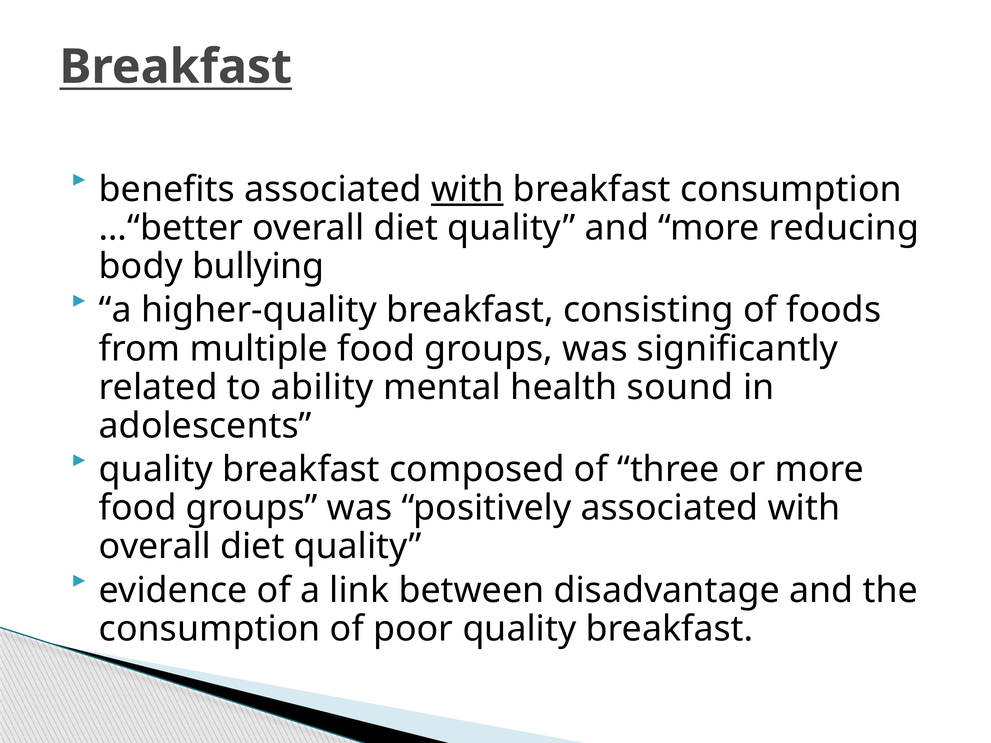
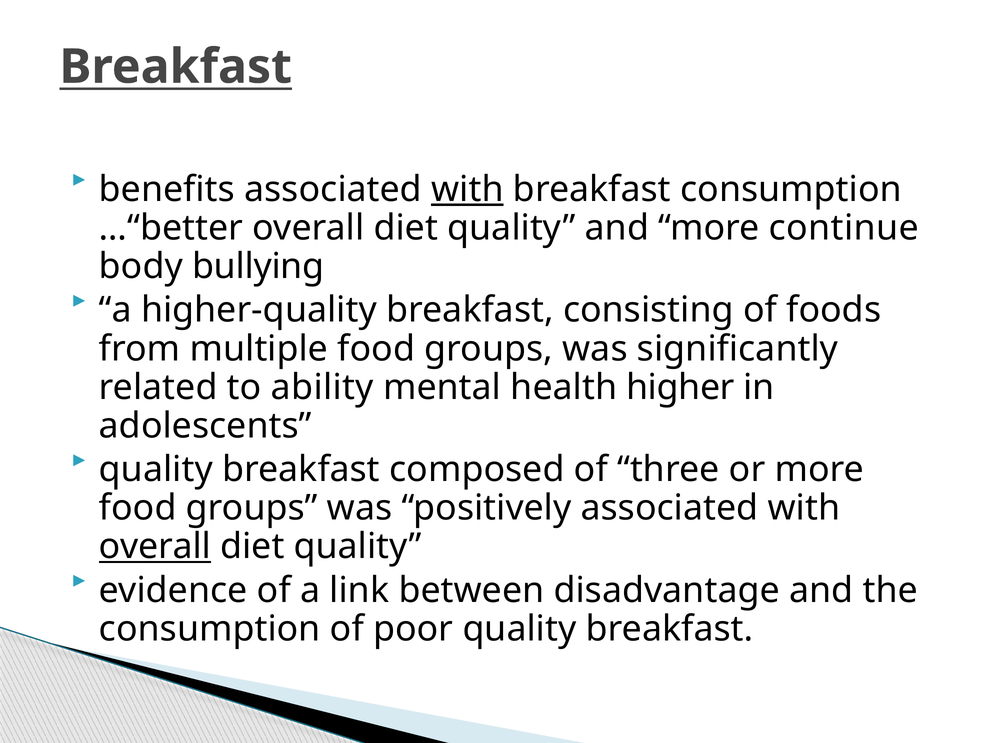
reducing: reducing -> continue
sound: sound -> higher
overall at (155, 547) underline: none -> present
